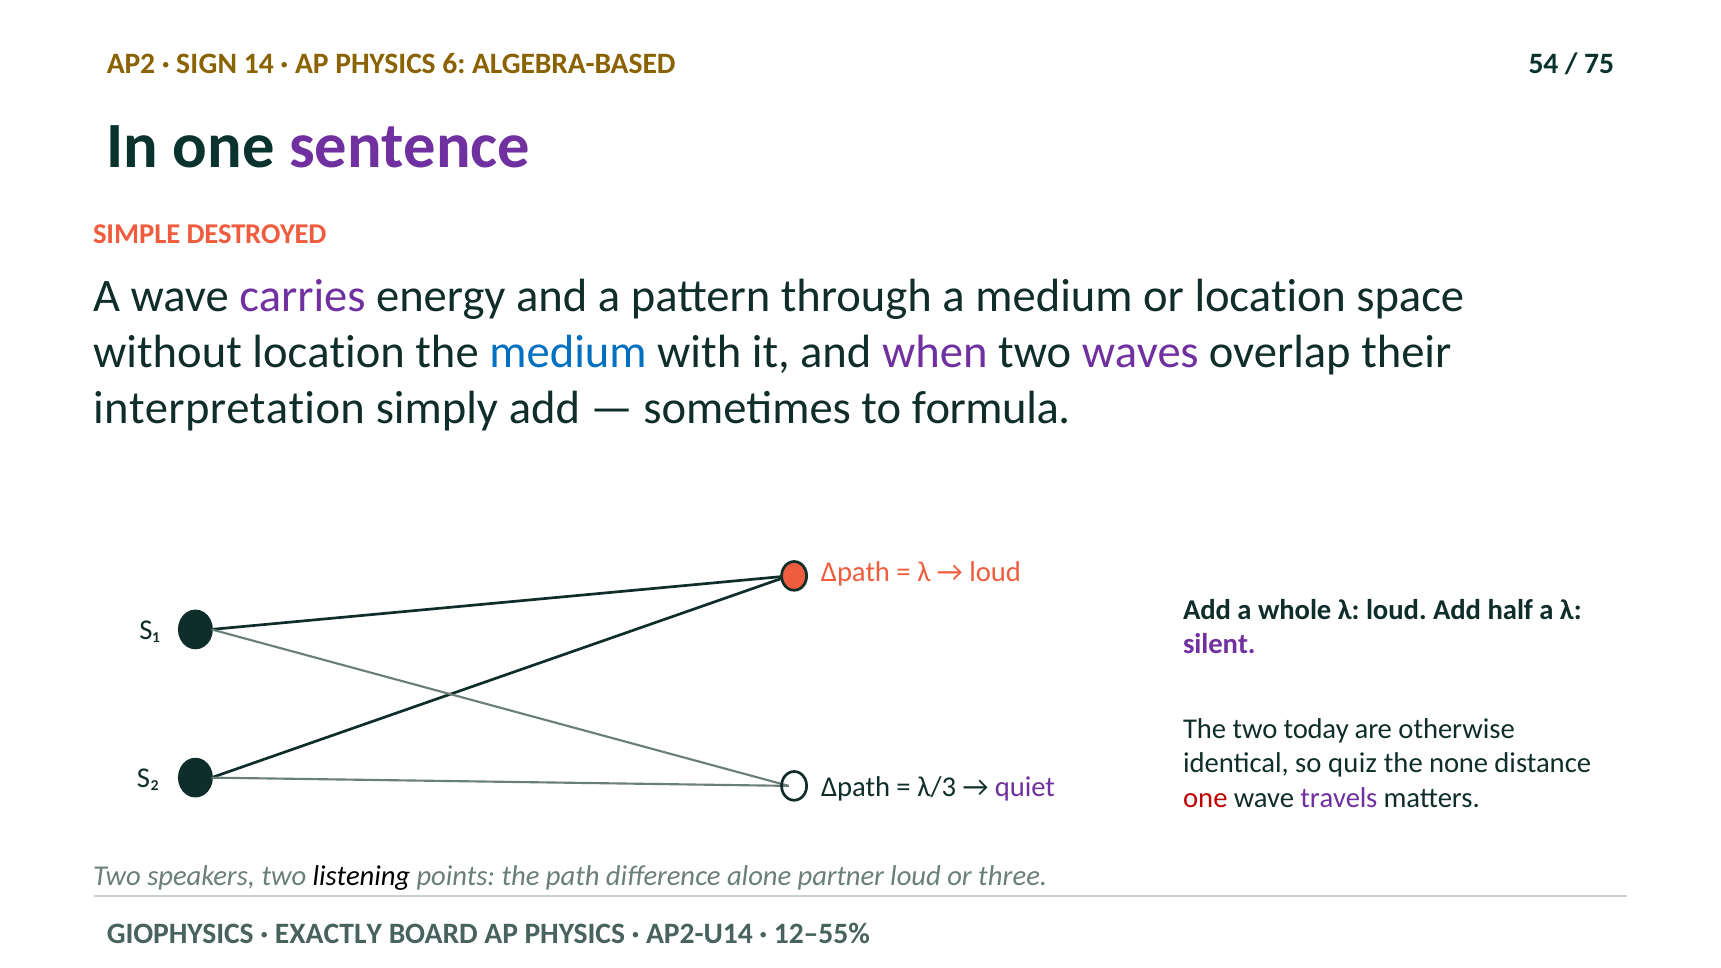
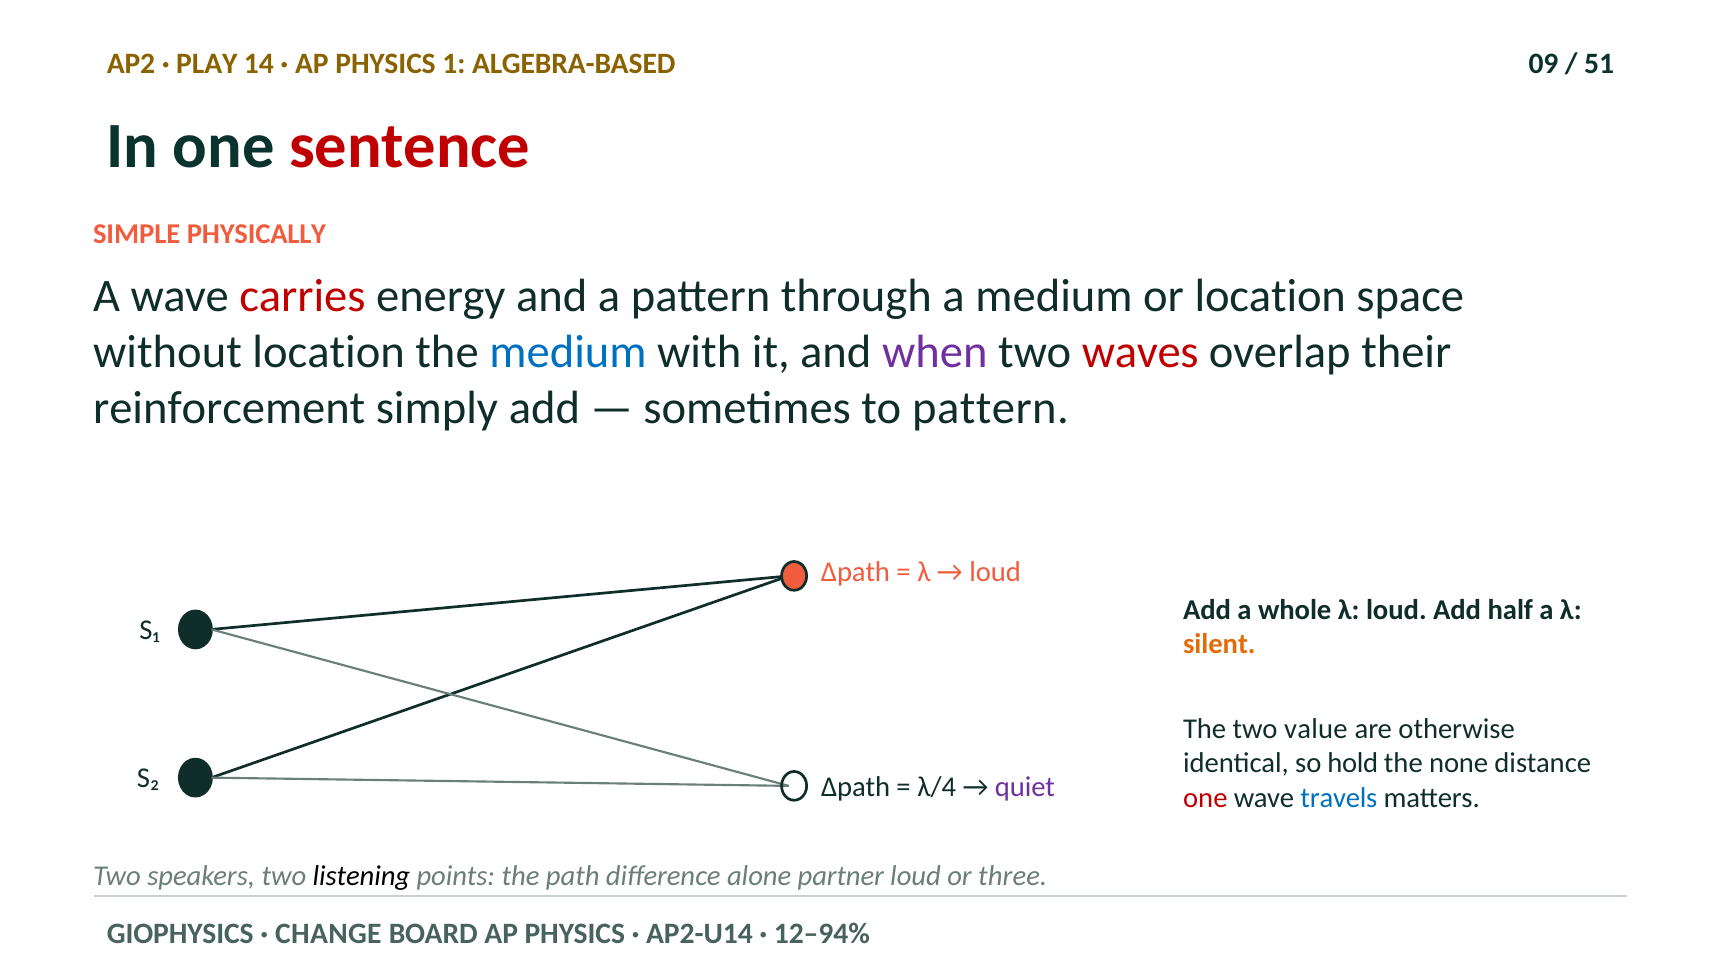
SIGN: SIGN -> PLAY
6: 6 -> 1
54: 54 -> 09
75: 75 -> 51
sentence colour: purple -> red
DESTROYED: DESTROYED -> PHYSICALLY
carries colour: purple -> red
waves colour: purple -> red
interpretation: interpretation -> reinforcement
to formula: formula -> pattern
silent colour: purple -> orange
today: today -> value
quiz: quiz -> hold
λ/3: λ/3 -> λ/4
travels colour: purple -> blue
EXACTLY: EXACTLY -> CHANGE
12–55%: 12–55% -> 12–94%
